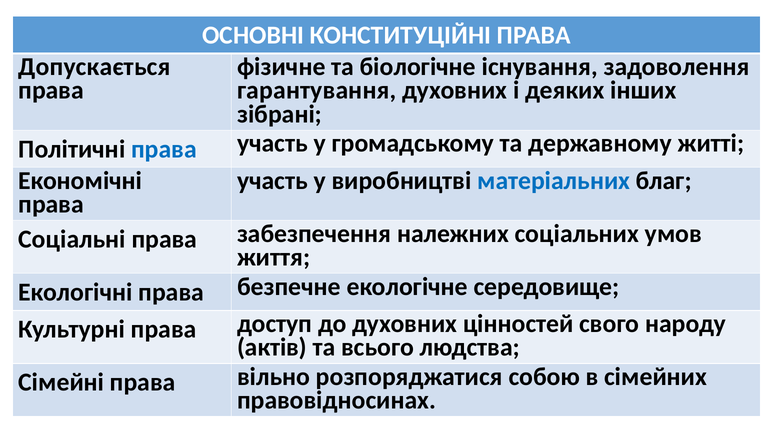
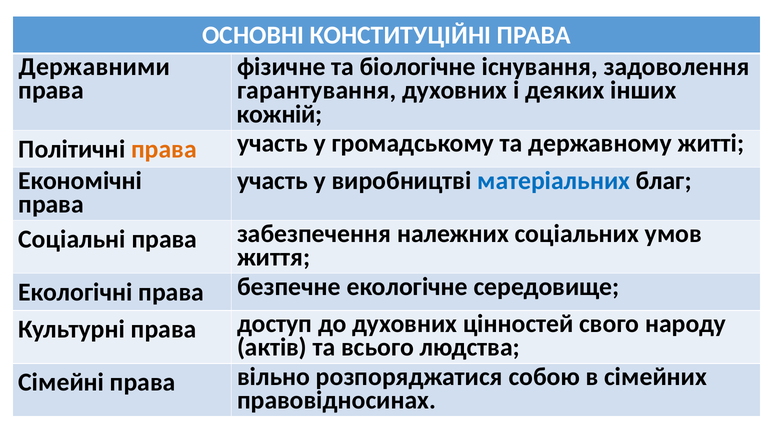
Допускається: Допускається -> Державними
зібрані: зібрані -> кожній
права at (164, 149) colour: blue -> orange
